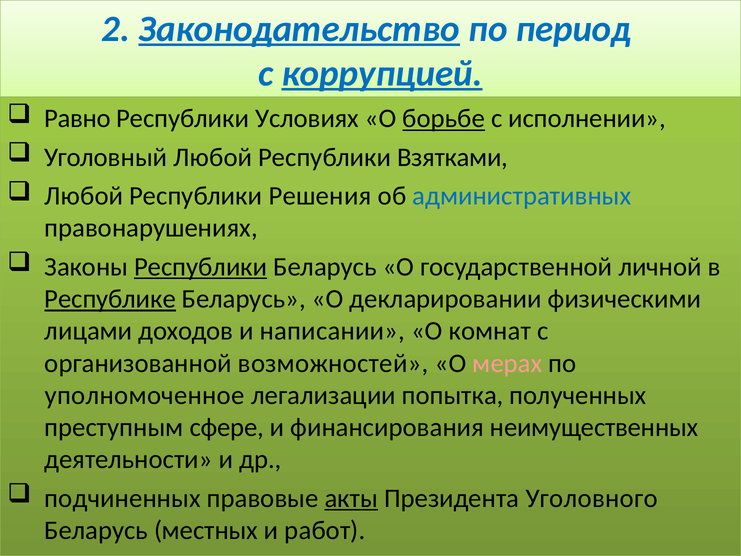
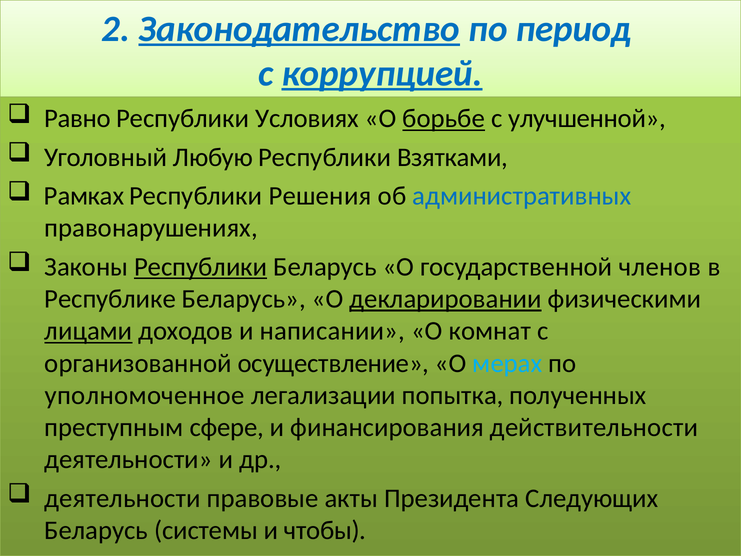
исполнении: исполнении -> улучшенной
Уголовный Любой: Любой -> Любую
Любой at (84, 196): Любой -> Рамках
личной: личной -> членов
Республике underline: present -> none
декларировании underline: none -> present
лицами underline: none -> present
возможностей: возможностей -> осуществление
мерах colour: pink -> light blue
неимущественных: неимущественных -> действительности
подчиненных at (123, 498): подчиненных -> деятельности
акты underline: present -> none
Уголовного: Уголовного -> Следующих
местных: местных -> системы
работ: работ -> чтобы
